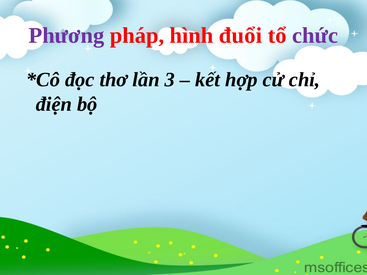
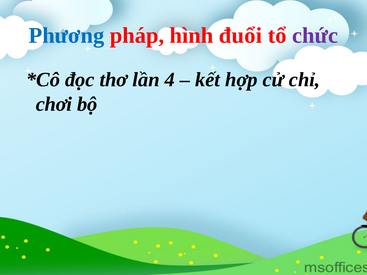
Phương colour: purple -> blue
3: 3 -> 4
điện: điện -> chơi
